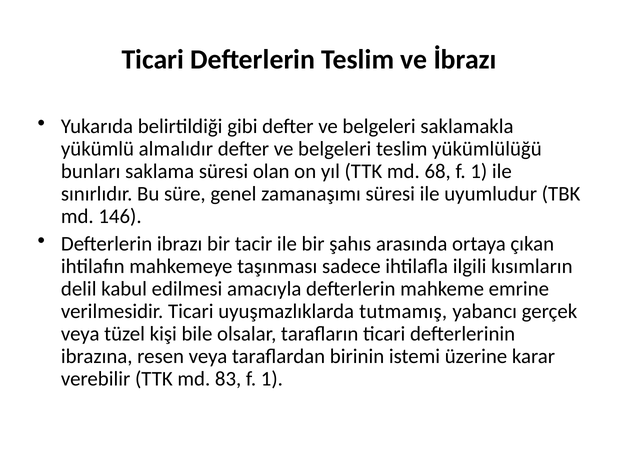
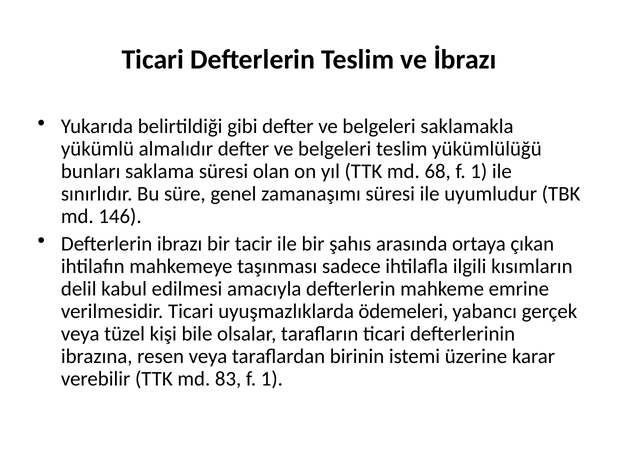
tutmamış: tutmamış -> ödemeleri
